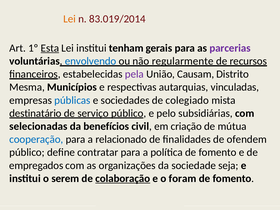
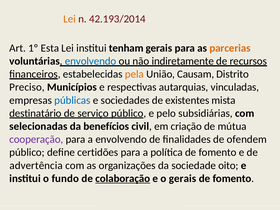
83.019/2014: 83.019/2014 -> 42.193/2014
Esta underline: present -> none
parcerias colour: purple -> orange
regularmente: regularmente -> indiretamente
pela colour: purple -> orange
Mesma: Mesma -> Preciso
colegiado: colegiado -> existentes
cooperação colour: blue -> purple
a relacionado: relacionado -> envolvendo
contratar: contratar -> certidões
empregados: empregados -> advertência
seja: seja -> oito
serem: serem -> fundo
o foram: foram -> gerais
